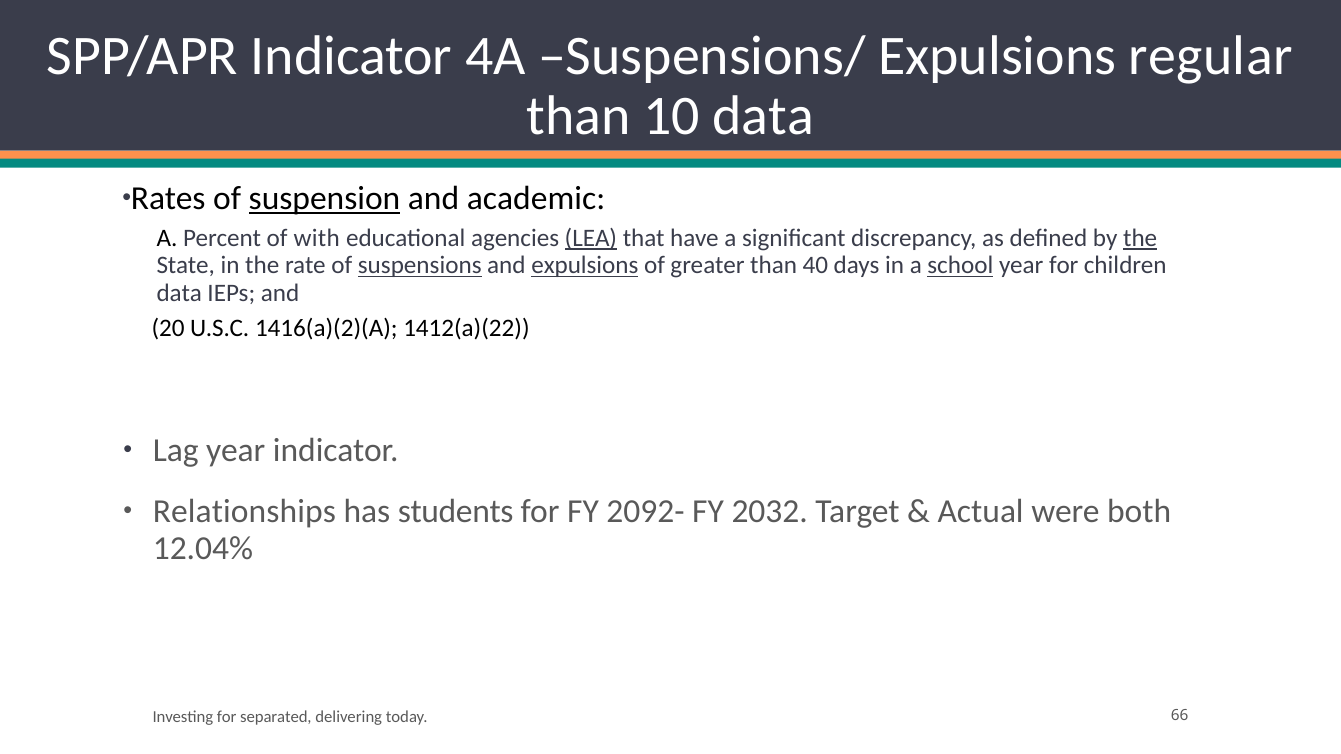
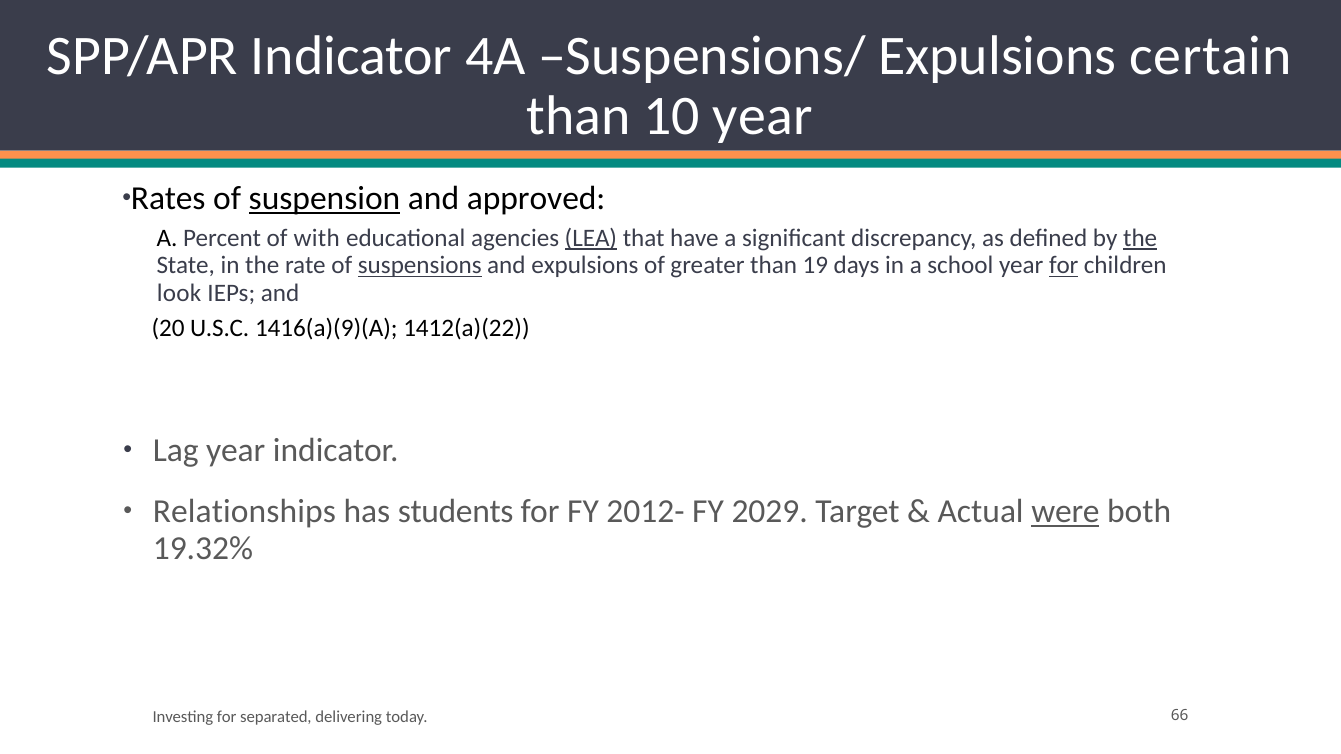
regular: regular -> certain
10 data: data -> year
academic: academic -> approved
expulsions at (585, 266) underline: present -> none
40: 40 -> 19
school underline: present -> none
for at (1064, 266) underline: none -> present
data at (179, 293): data -> look
1416(a)(2)(A: 1416(a)(2)(A -> 1416(a)(9)(A
2092-: 2092- -> 2012-
2032: 2032 -> 2029
were underline: none -> present
12.04%: 12.04% -> 19.32%
